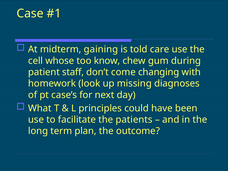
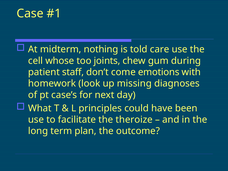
gaining: gaining -> nothing
know: know -> joints
changing: changing -> emotions
patients: patients -> theroize
